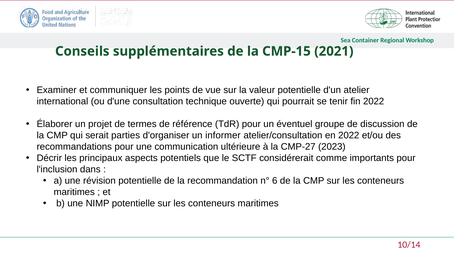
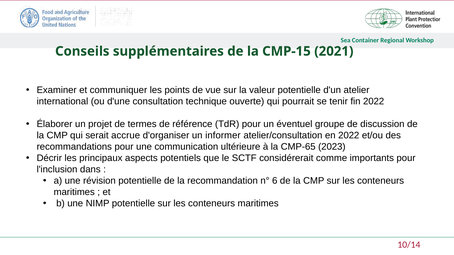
parties: parties -> accrue
CMP-27: CMP-27 -> CMP-65
